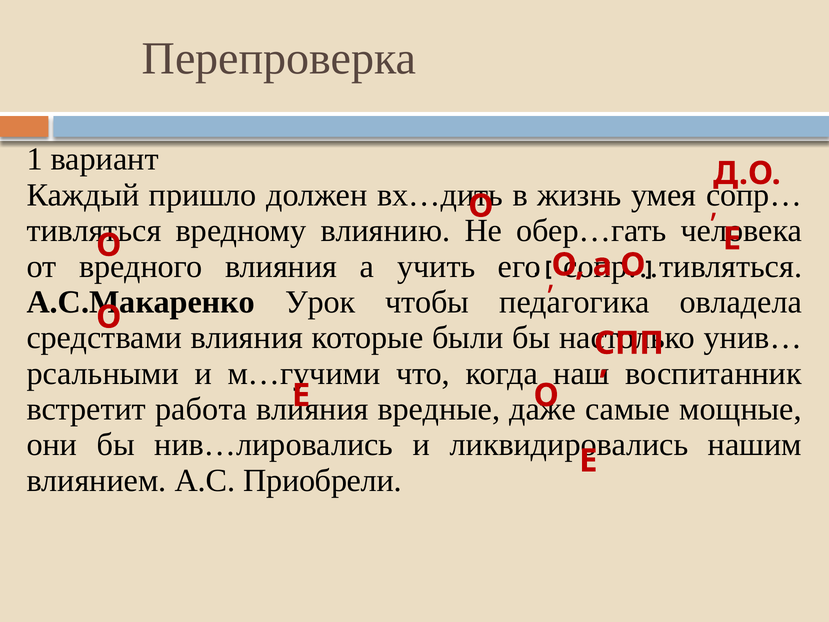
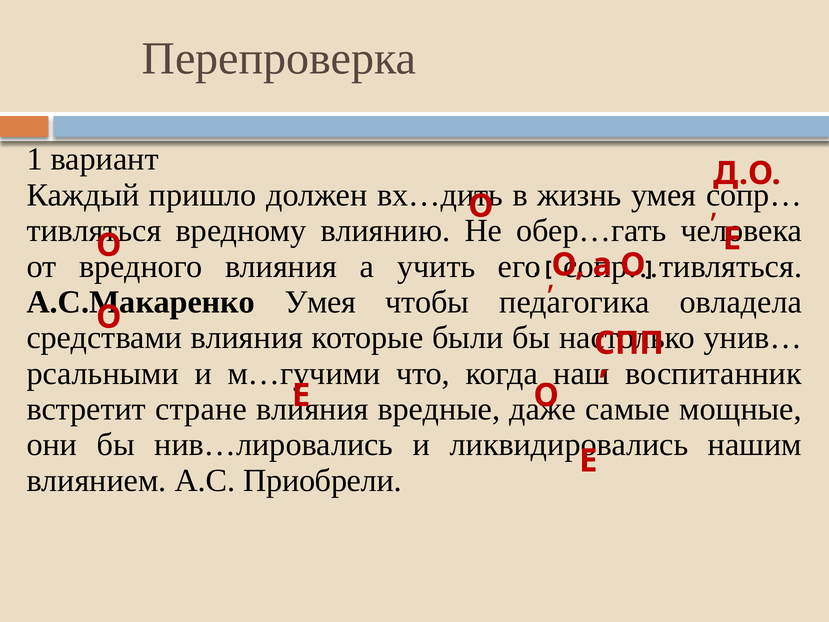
А.С.Макаренко Урок: Урок -> Умея
работа: работа -> стране
